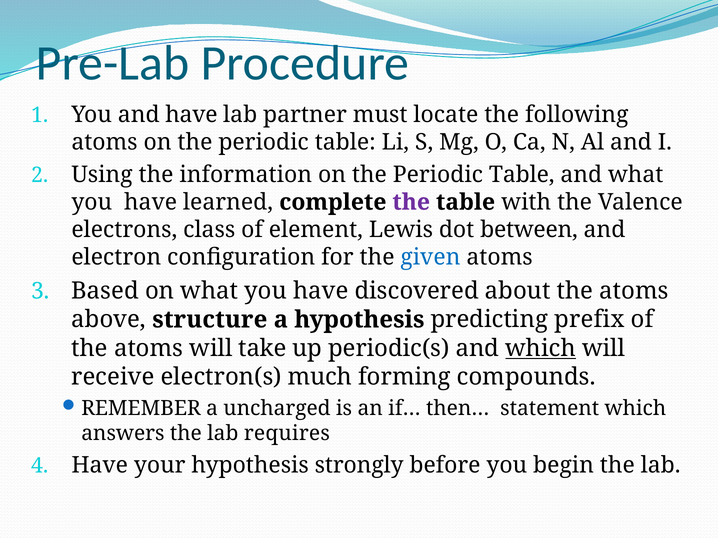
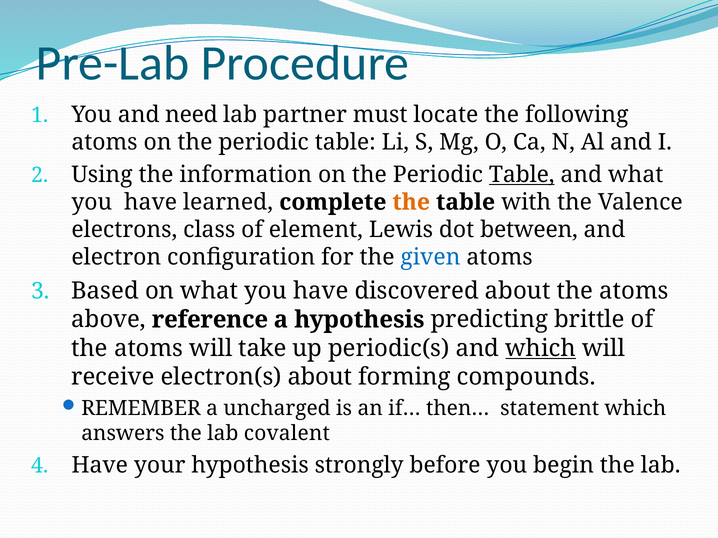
and have: have -> need
Table at (522, 175) underline: none -> present
the at (411, 202) colour: purple -> orange
structure: structure -> reference
prefix: prefix -> brittle
electron(s much: much -> about
requires: requires -> covalent
